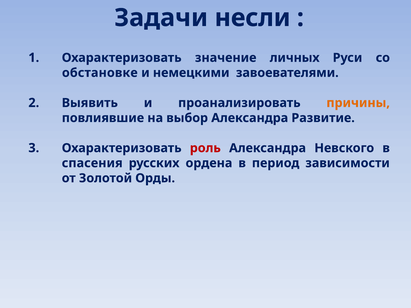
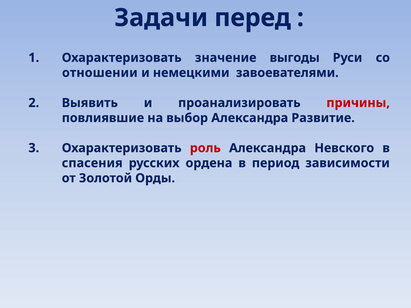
несли: несли -> перед
личных: личных -> выгоды
обстановке: обстановке -> отношении
причины colour: orange -> red
